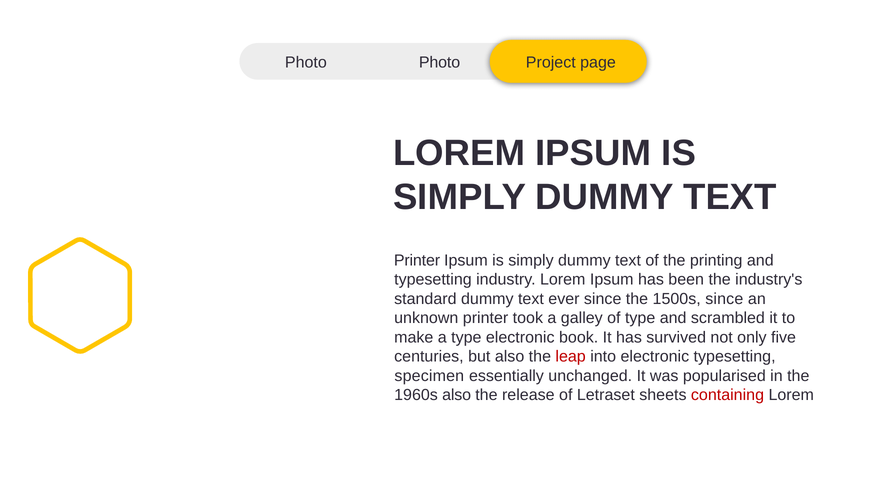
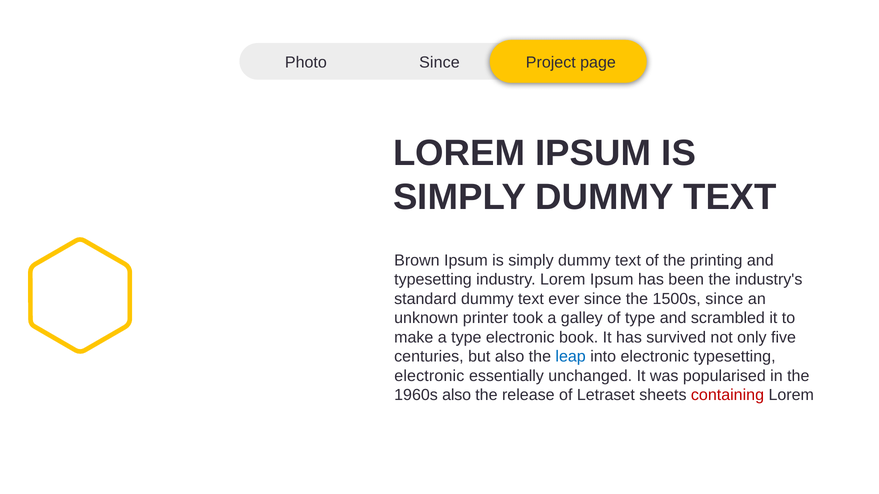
Photo Photo: Photo -> Since
Printer at (417, 261): Printer -> Brown
leap colour: red -> blue
specimen at (429, 376): specimen -> electronic
